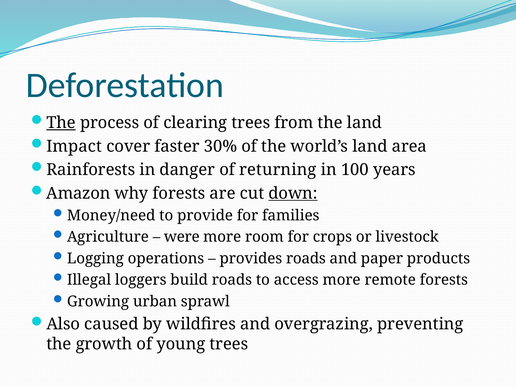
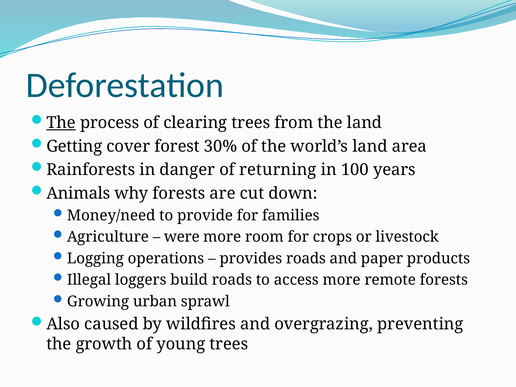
Impact: Impact -> Getting
faster: faster -> forest
Amazon: Amazon -> Animals
down underline: present -> none
